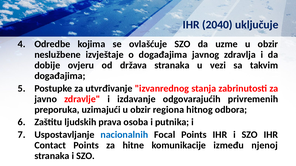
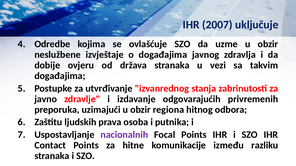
2040: 2040 -> 2007
nacionalnih colour: blue -> purple
njenoj: njenoj -> razliku
